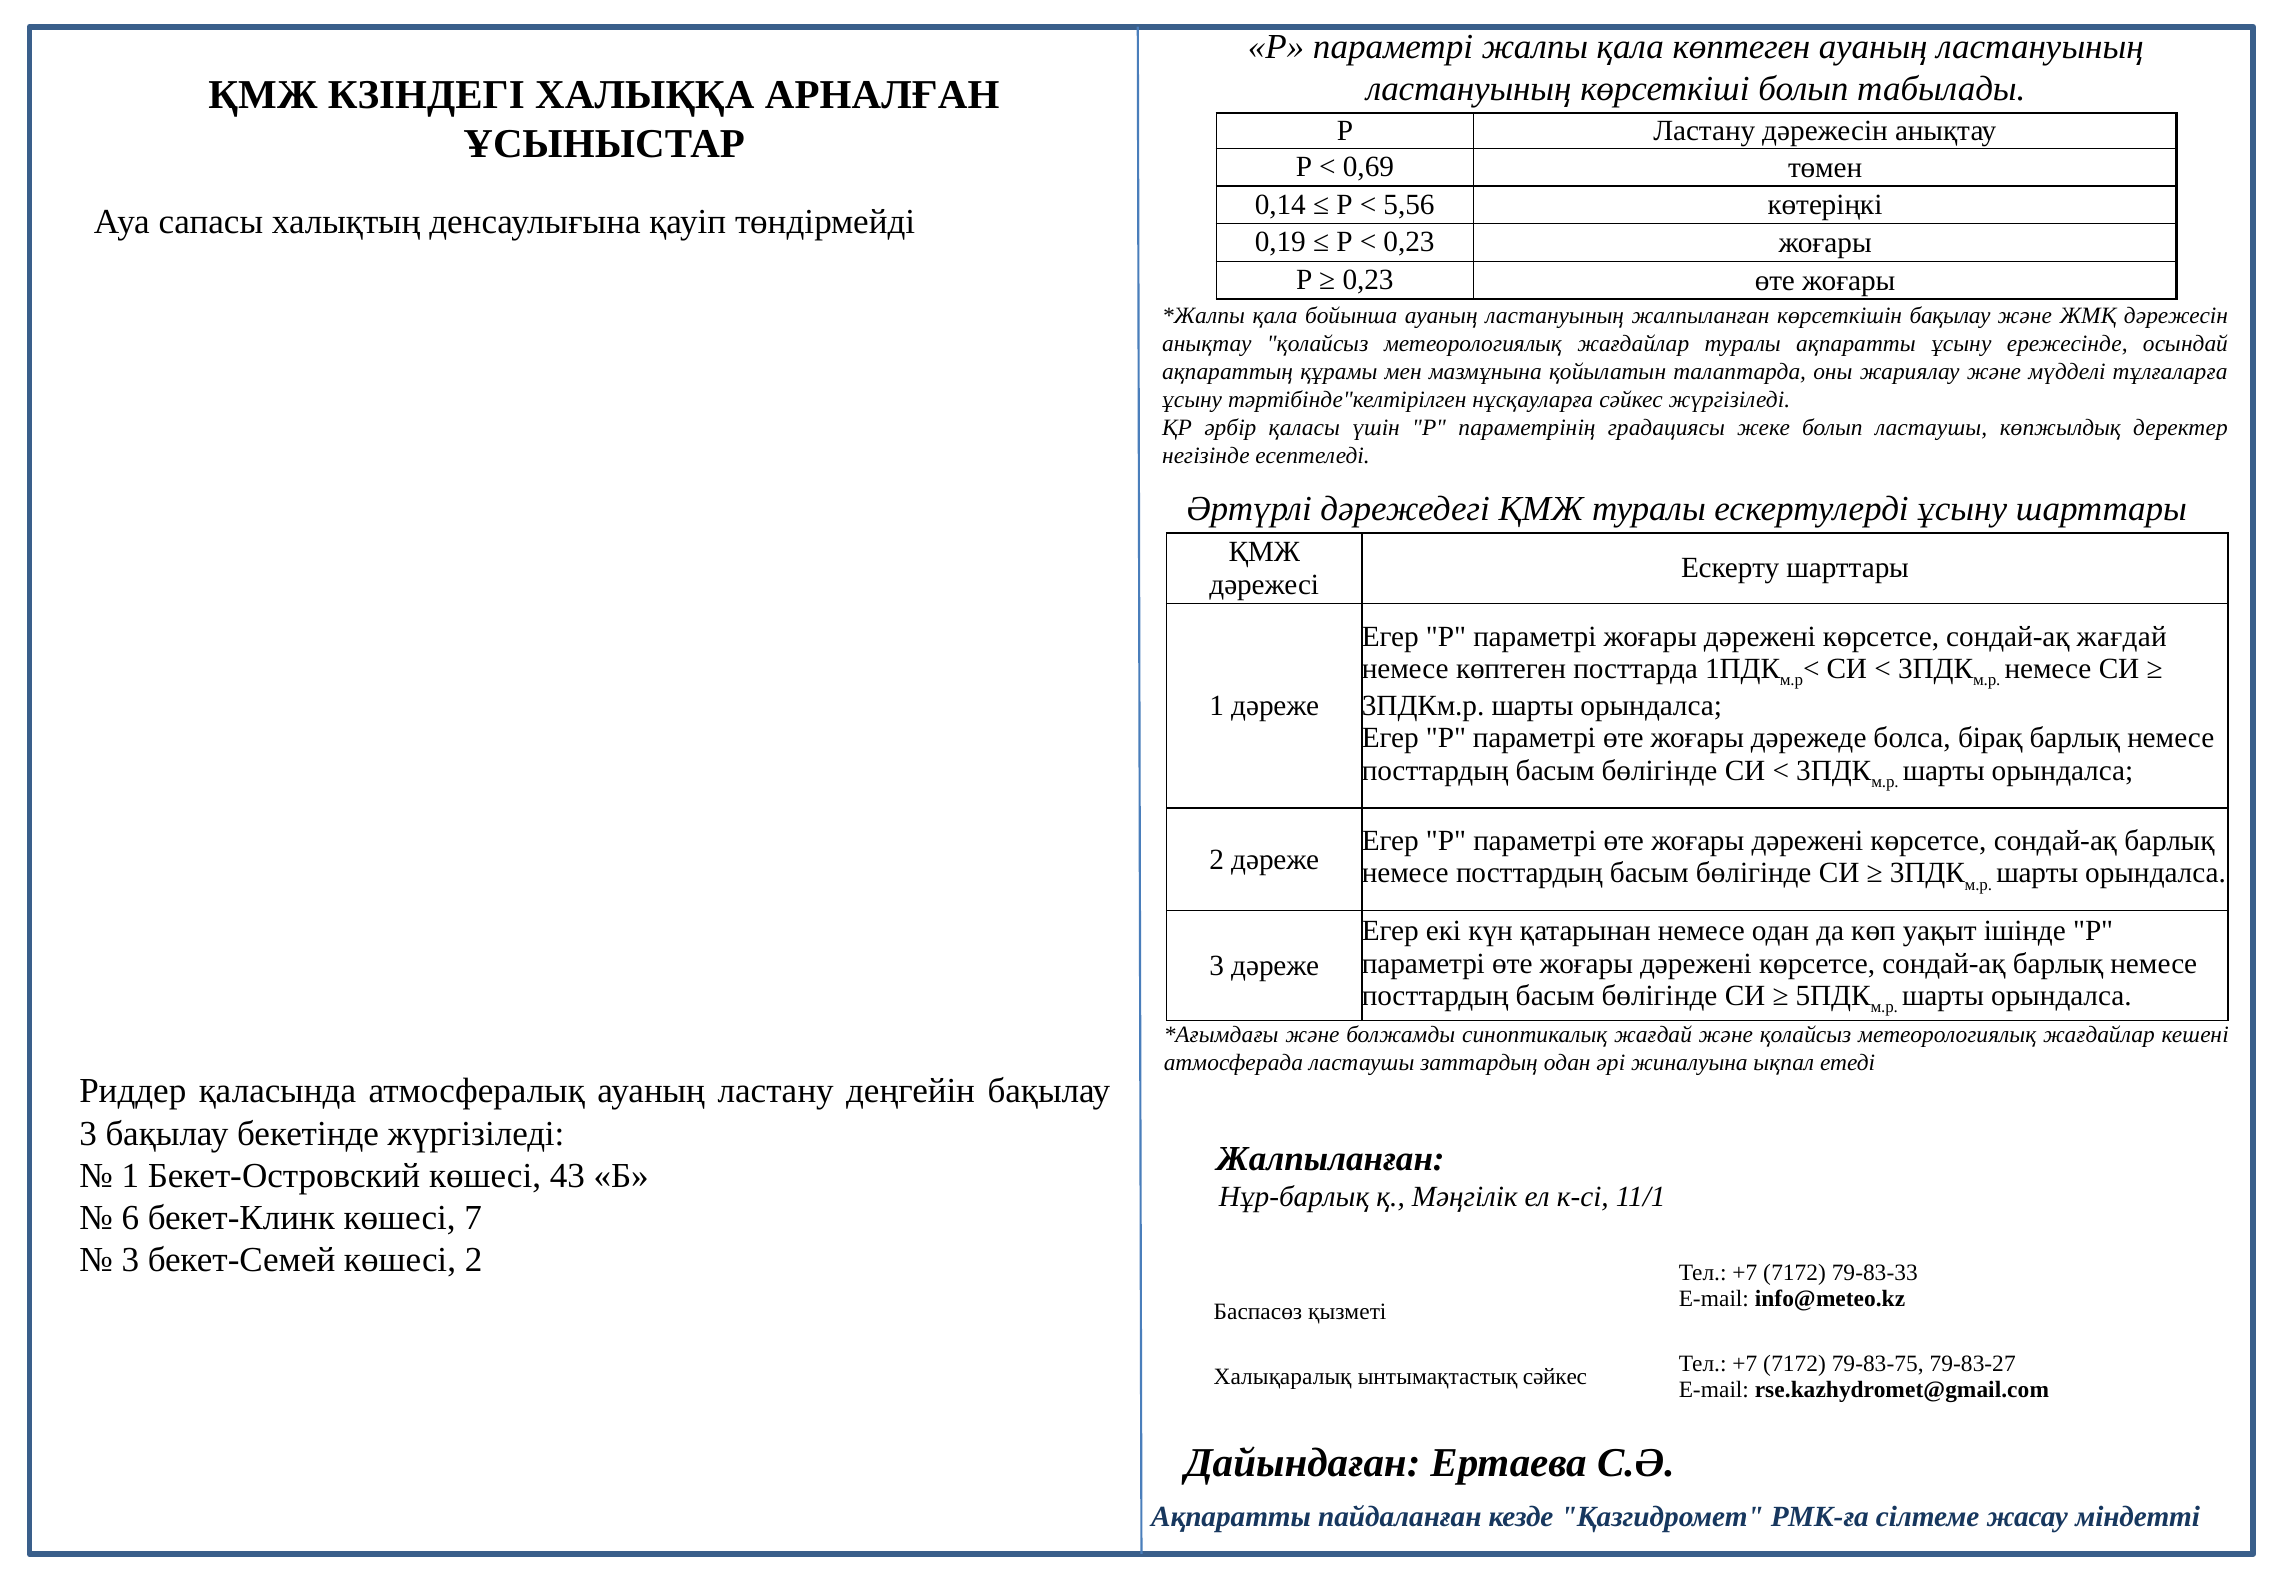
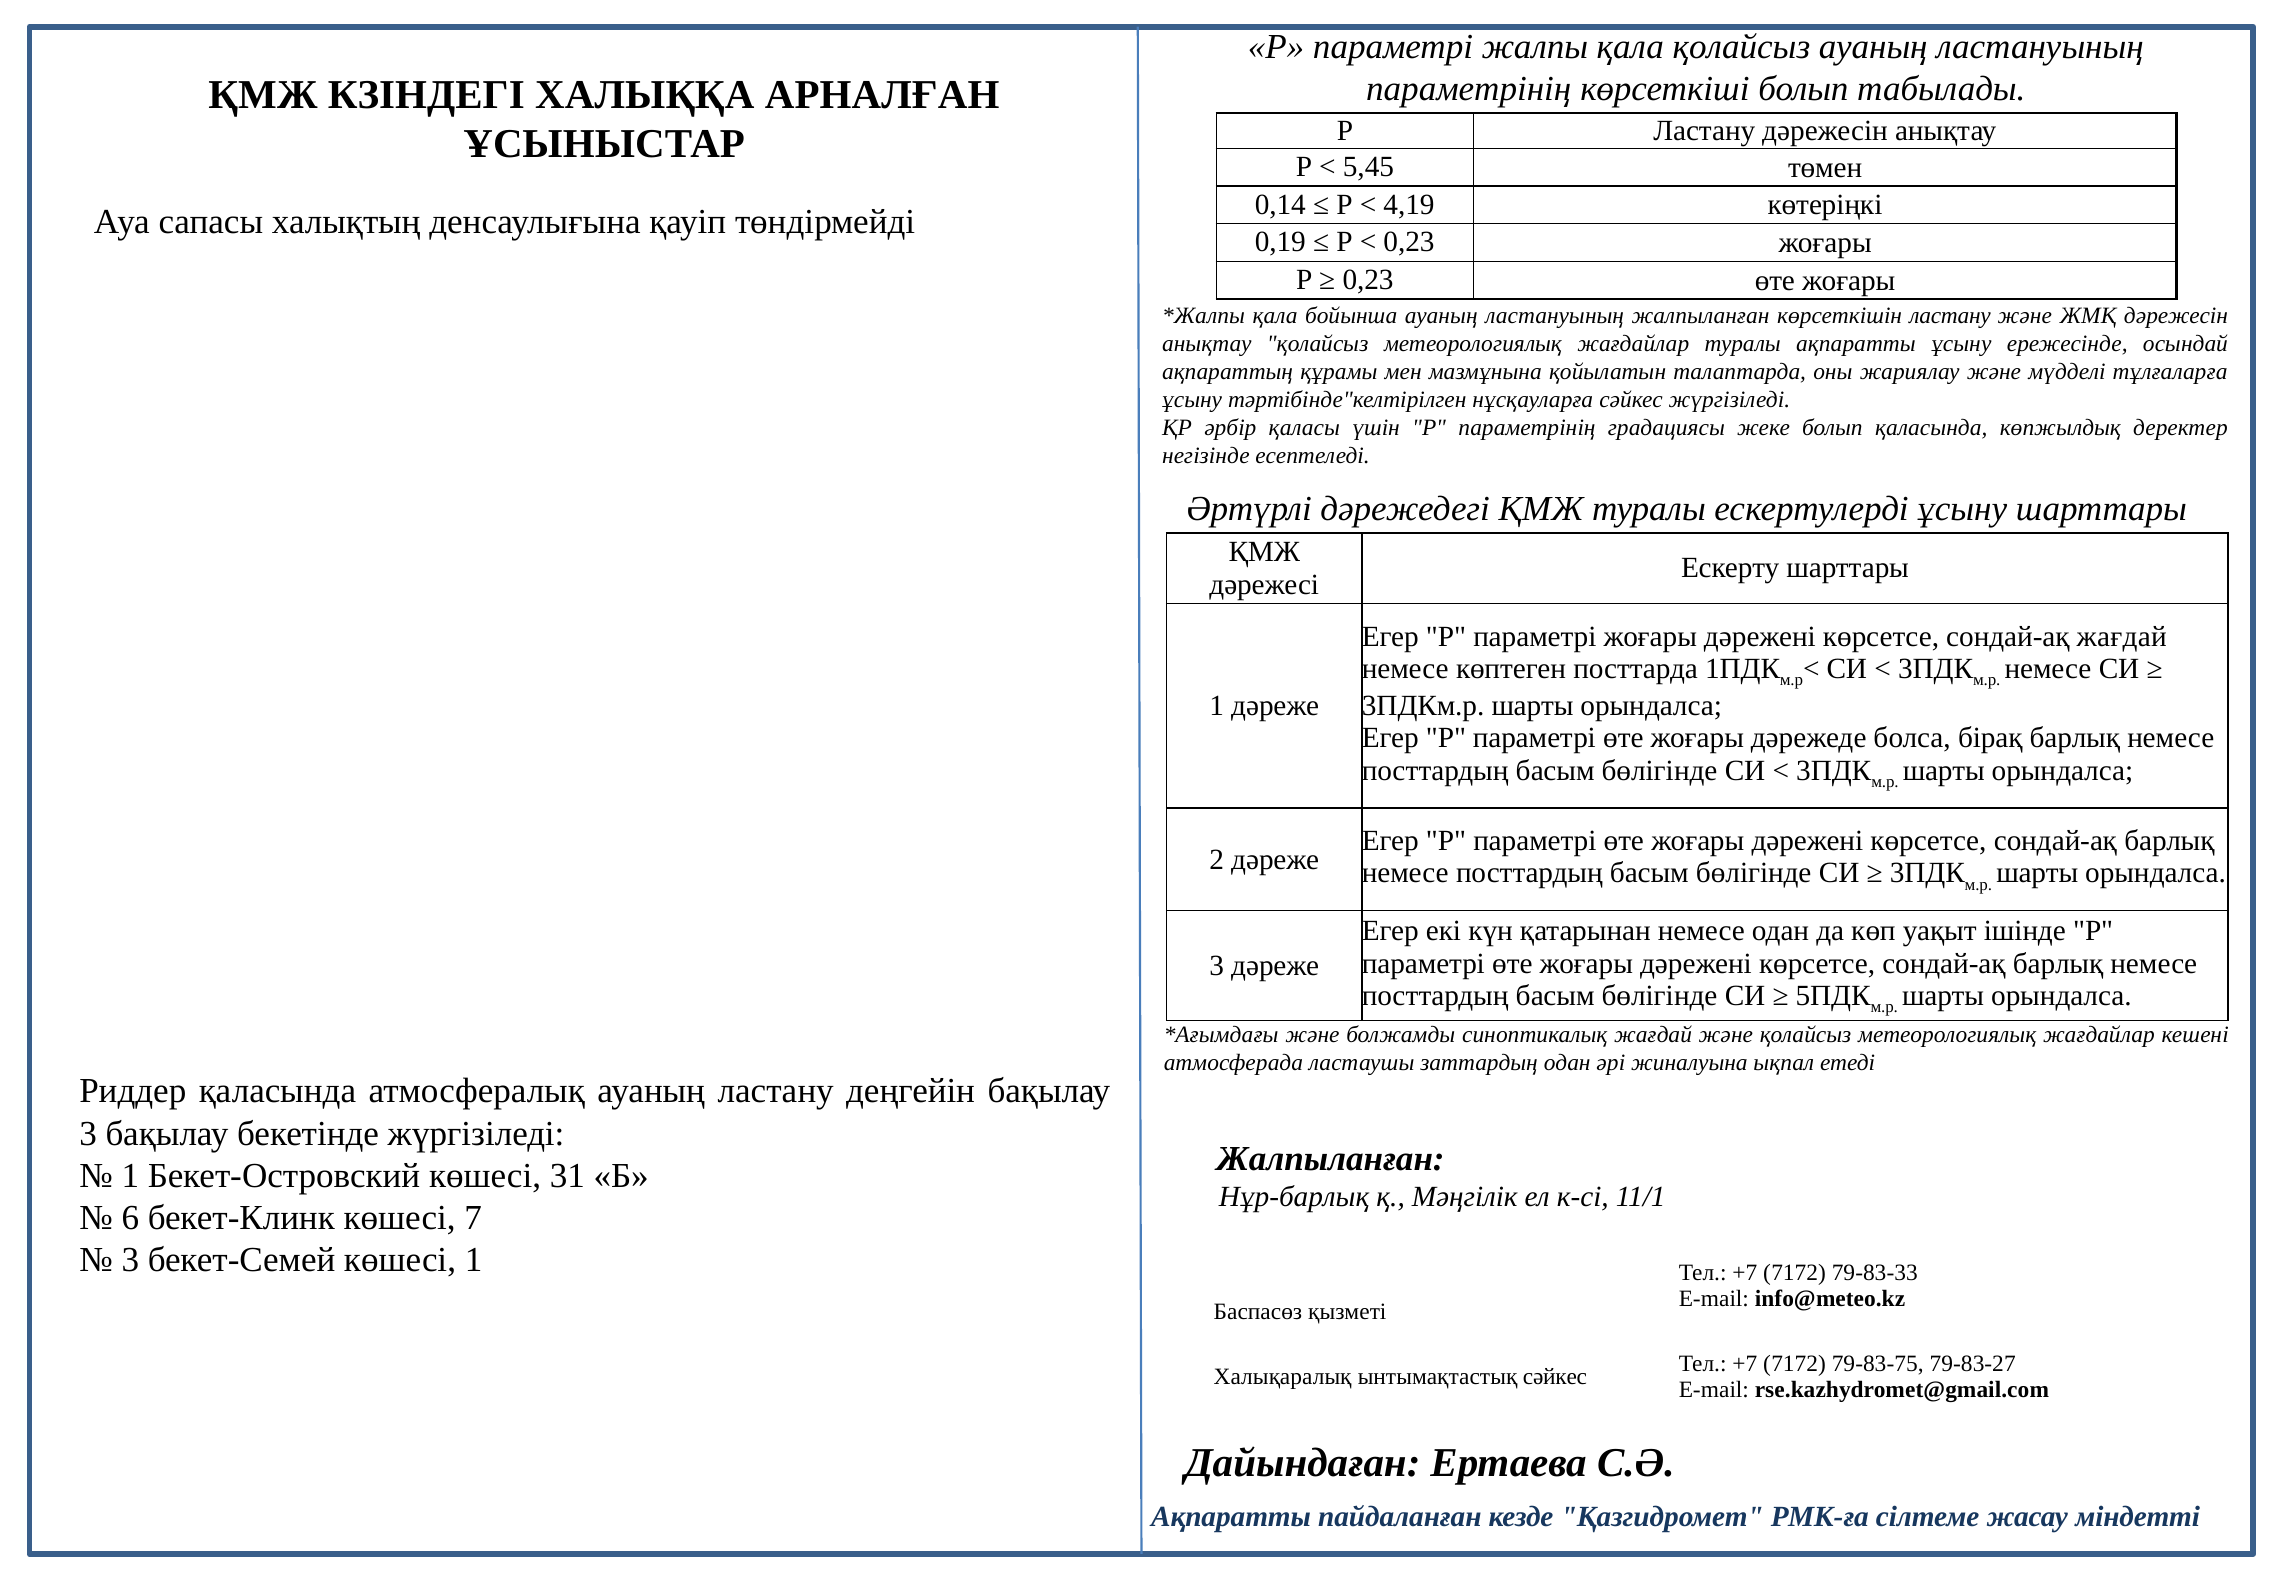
қала көптеген: көптеген -> қолайсыз
ластануының at (1469, 89): ластануының -> параметрінің
0,69: 0,69 -> 5,45
5,56: 5,56 -> 4,19
көрсеткішін бақылау: бақылау -> ластану
болып ластаушы: ластаушы -> қаласында
43: 43 -> 31
көшесі 2: 2 -> 1
